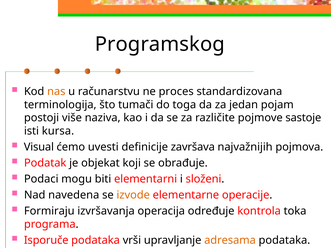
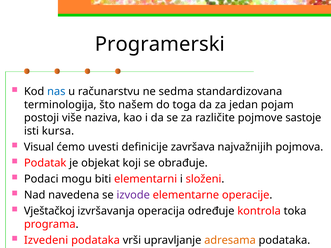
Programskog: Programskog -> Programerski
nas colour: orange -> blue
proces: proces -> sedma
tumači: tumači -> našem
izvode colour: orange -> purple
Formiraju: Formiraju -> Vještačkoj
Isporuče: Isporuče -> Izvedeni
